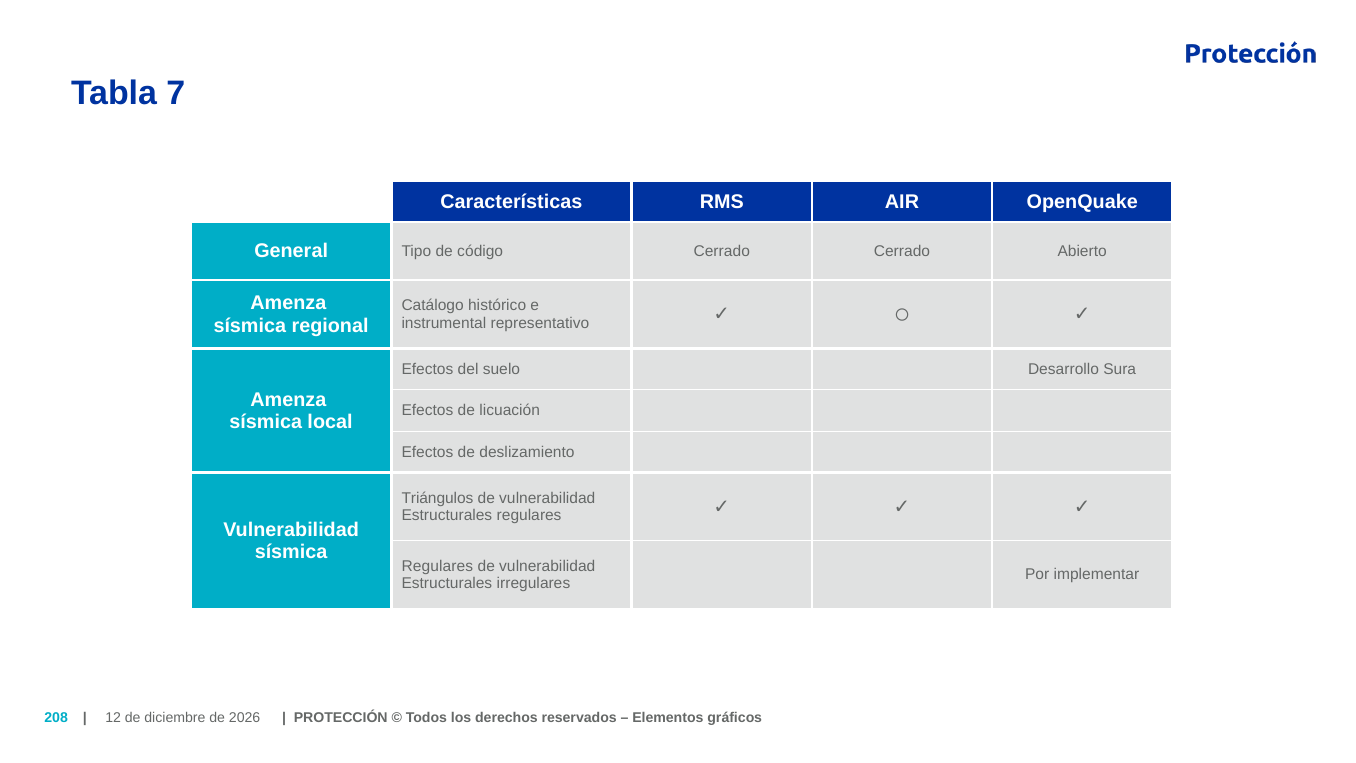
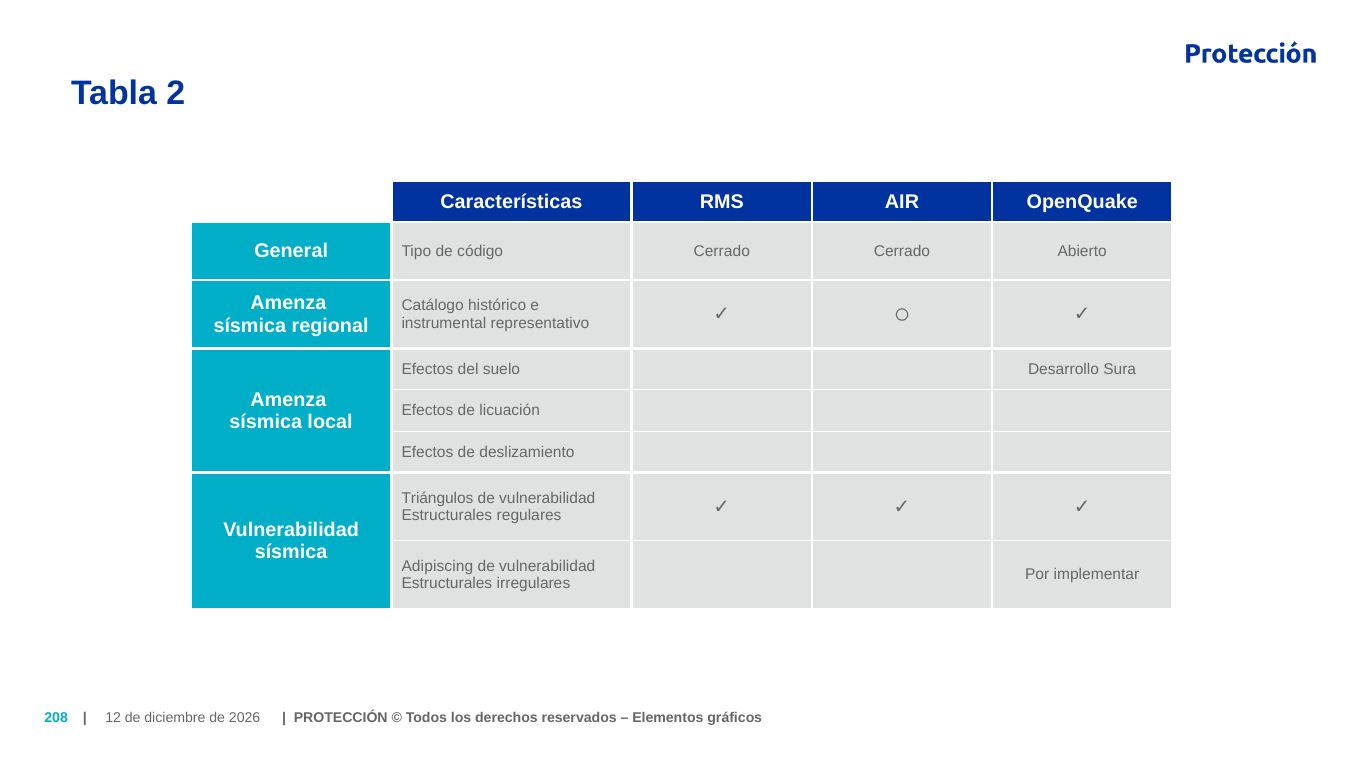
7: 7 -> 2
Regulares at (437, 566): Regulares -> Adipiscing
